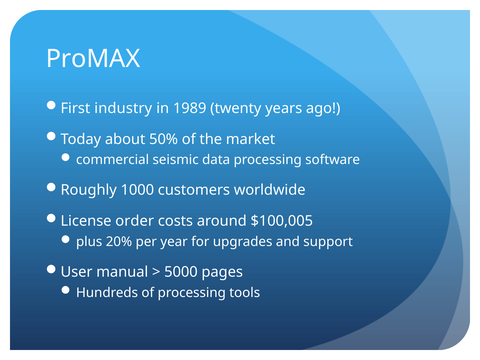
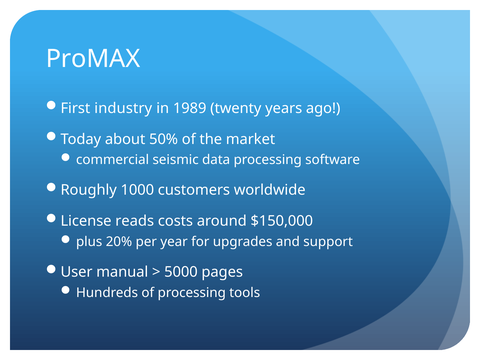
order: order -> reads
$100,005: $100,005 -> $150,000
